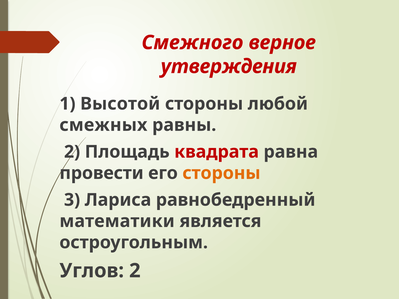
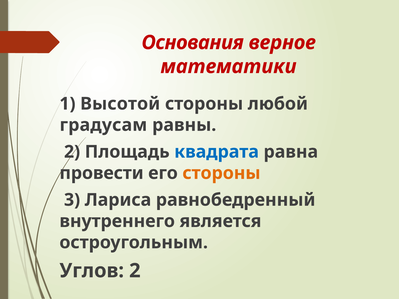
Смежного: Смежного -> Основания
утверждения: утверждения -> математики
смежных: смежных -> градусам
квадрата colour: red -> blue
математики: математики -> внутреннего
